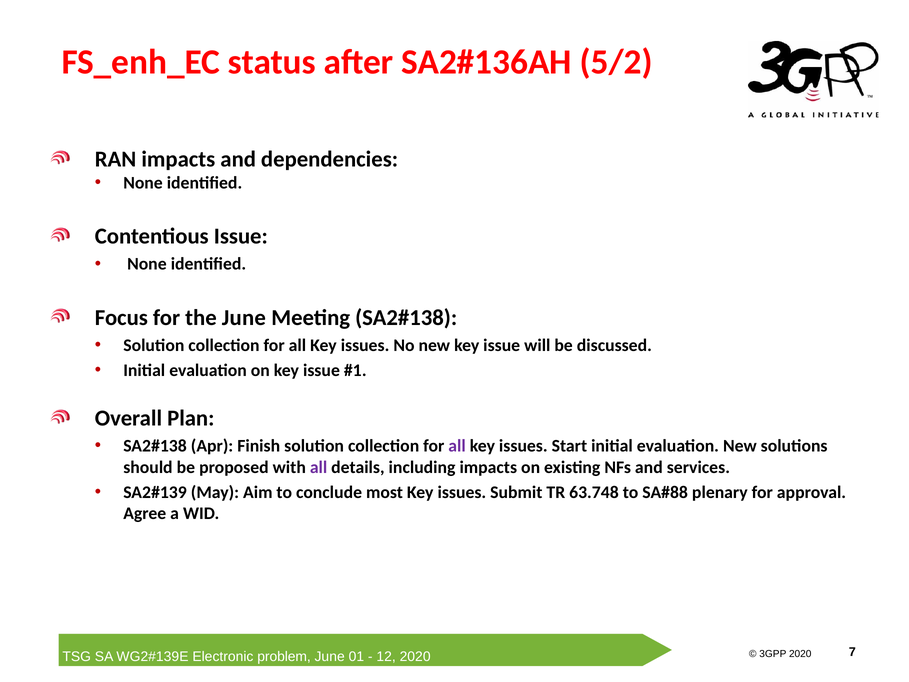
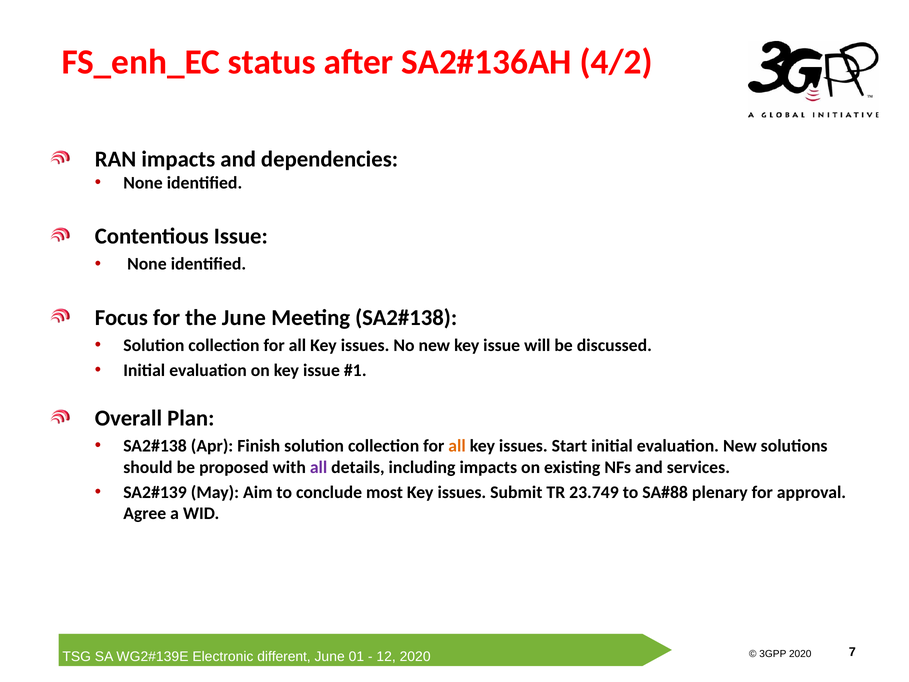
5/2: 5/2 -> 4/2
all at (457, 446) colour: purple -> orange
63.748: 63.748 -> 23.749
problem: problem -> different
